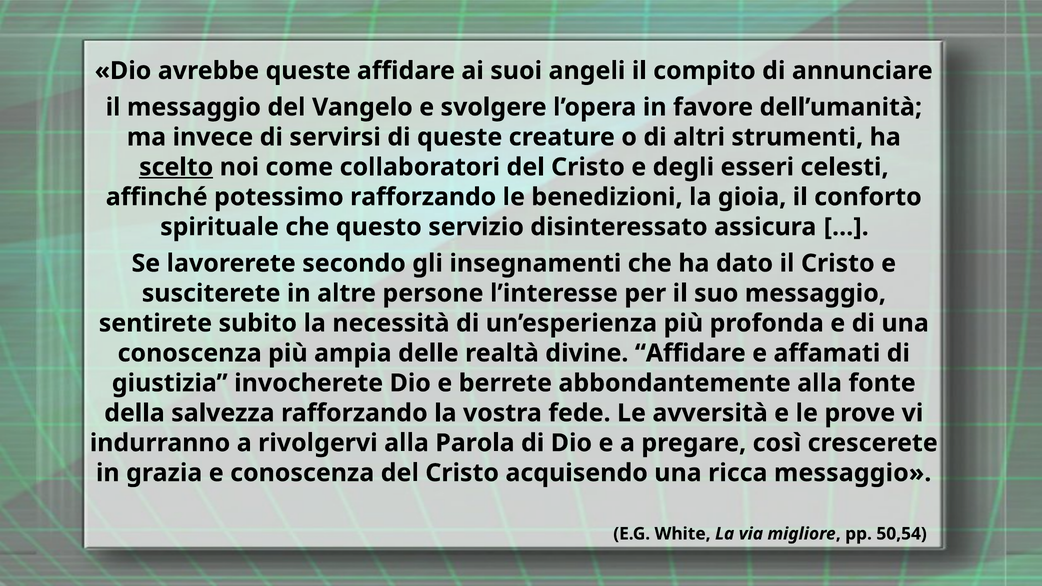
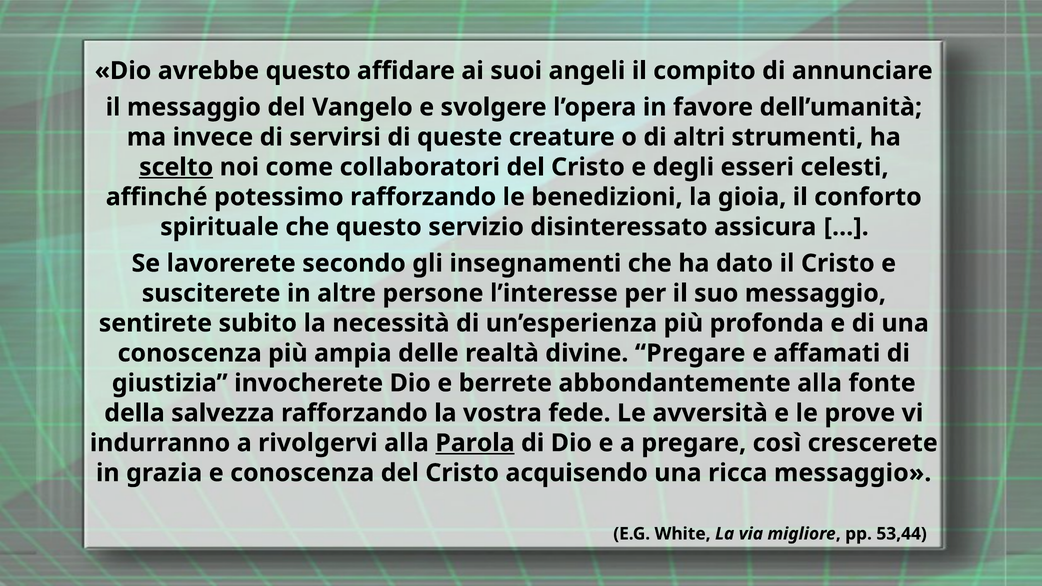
avrebbe queste: queste -> questo
divine Affidare: Affidare -> Pregare
Parola underline: none -> present
50,54: 50,54 -> 53,44
